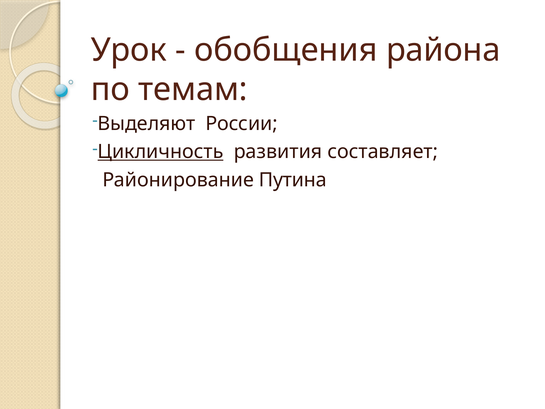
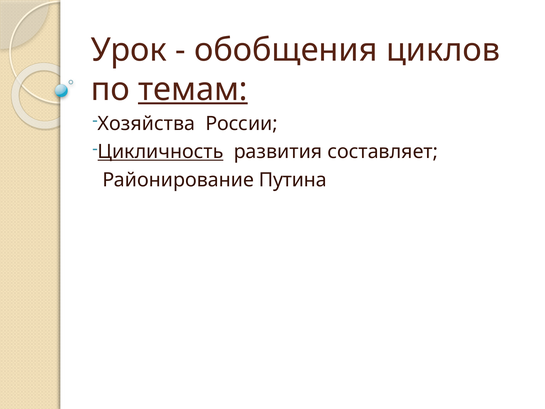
района: района -> циклов
темам underline: none -> present
Выделяют: Выделяют -> Хозяйства
